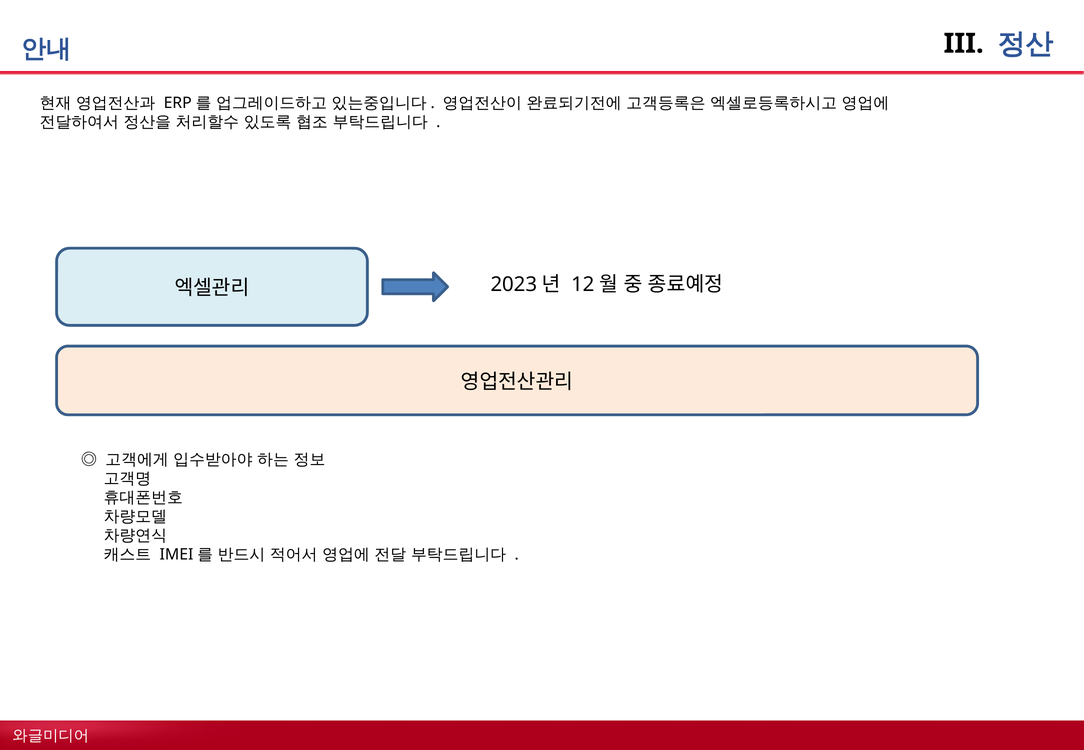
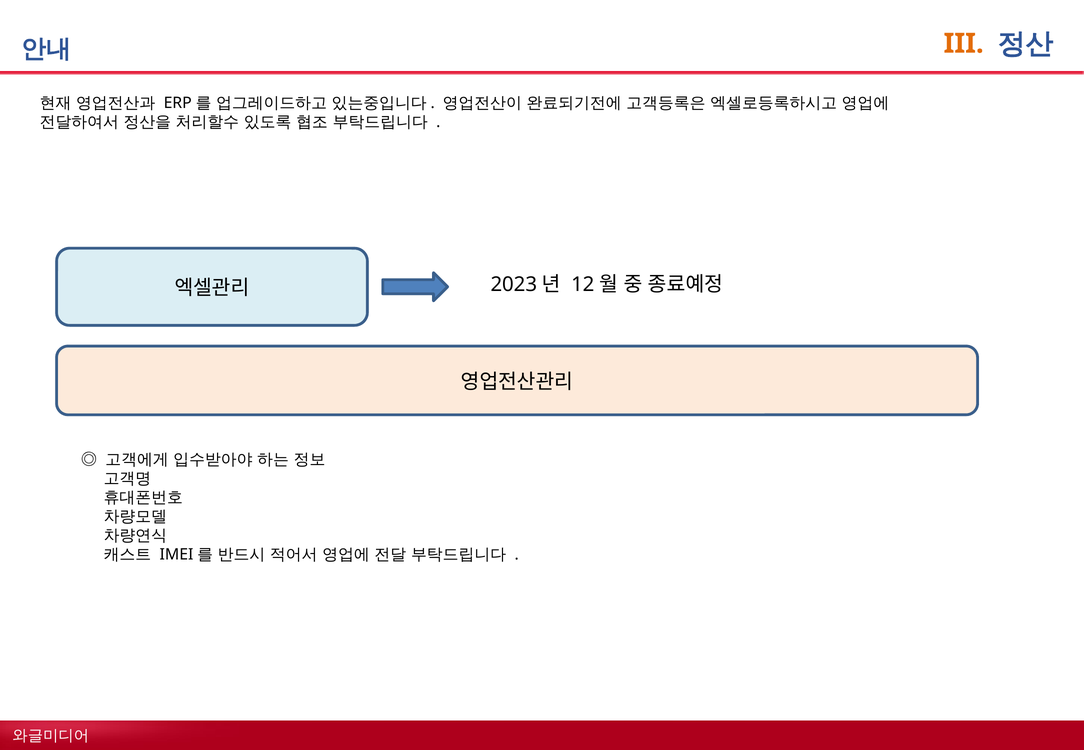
III colour: black -> orange
